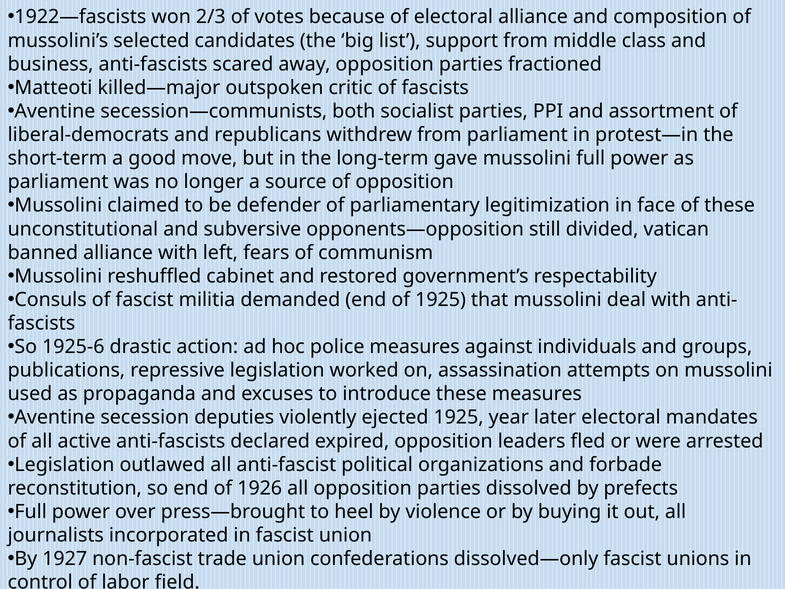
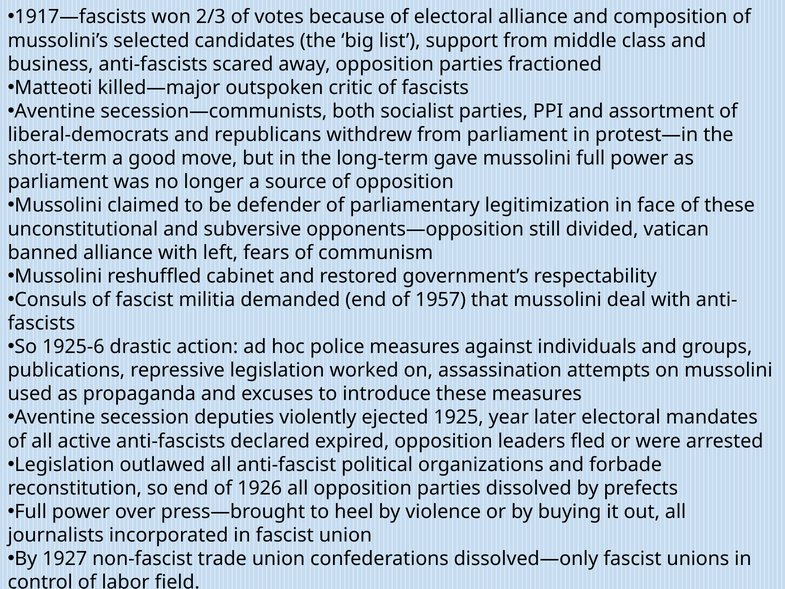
1922—fascists: 1922—fascists -> 1917—fascists
of 1925: 1925 -> 1957
